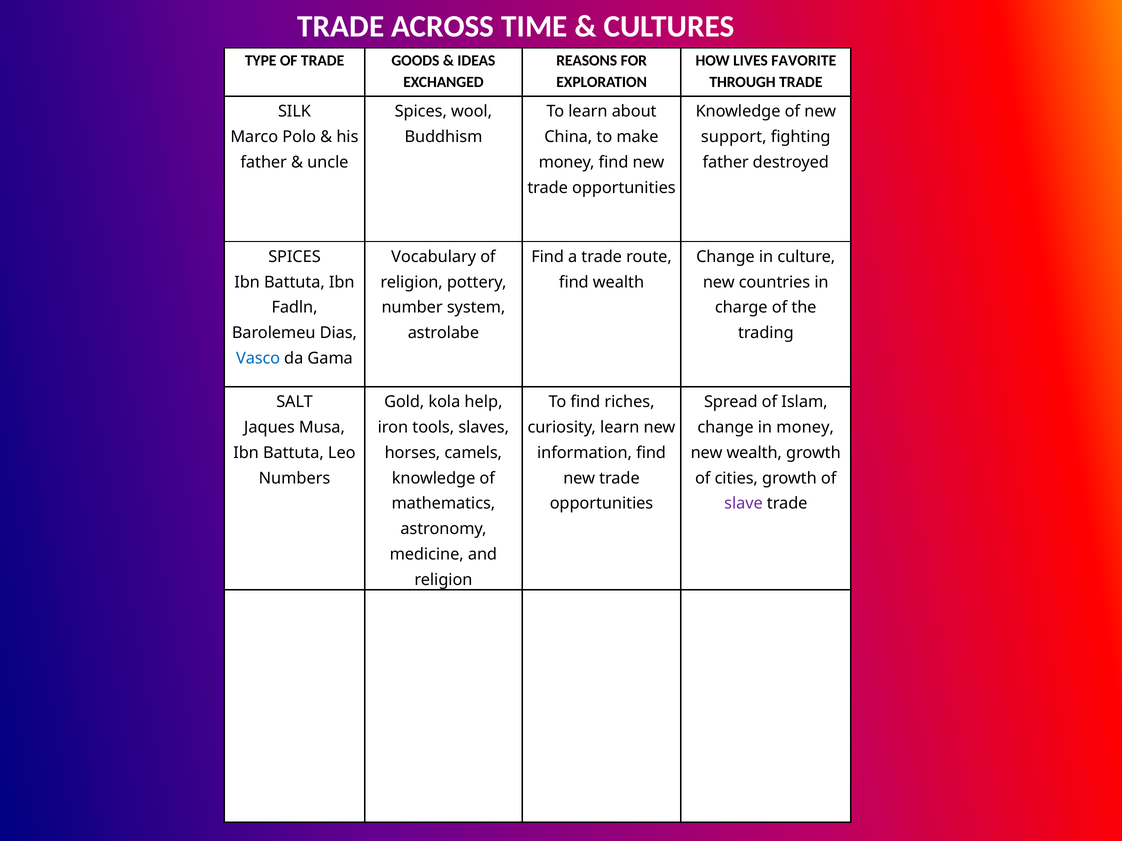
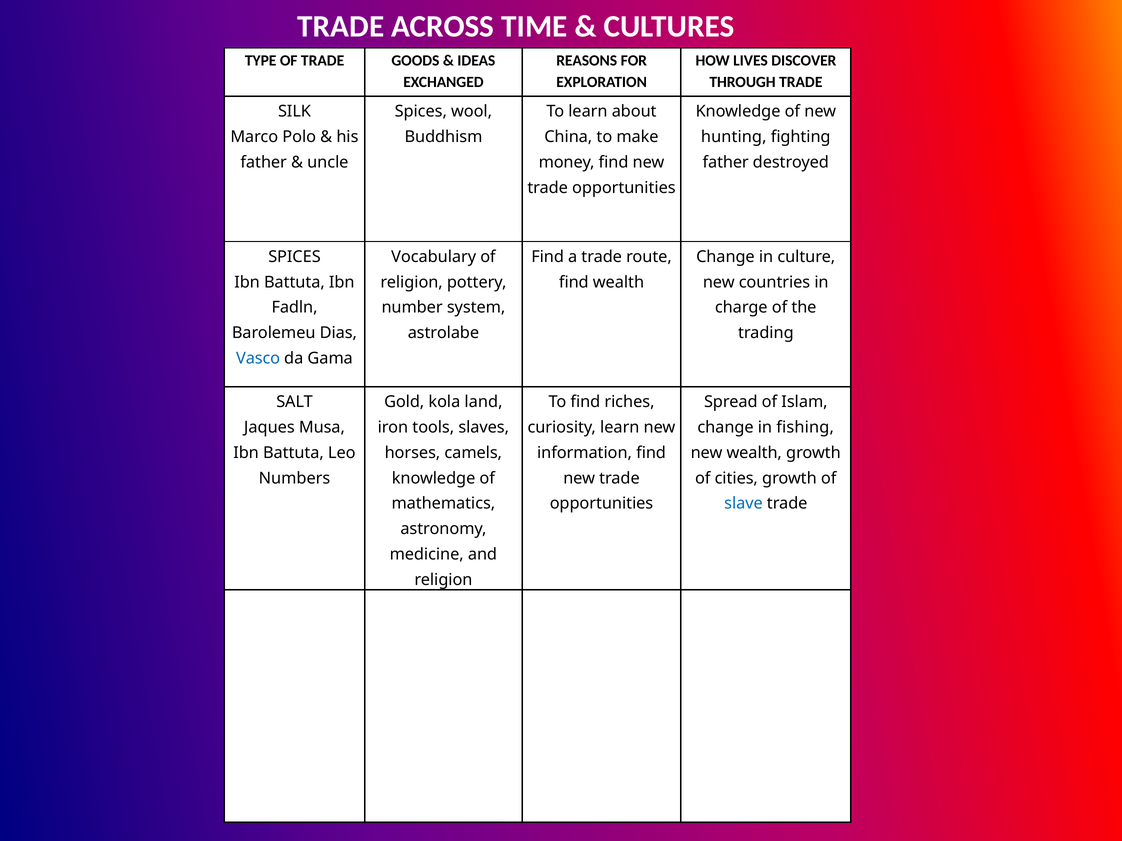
FAVORITE: FAVORITE -> DISCOVER
support: support -> hunting
help: help -> land
in money: money -> fishing
slave colour: purple -> blue
